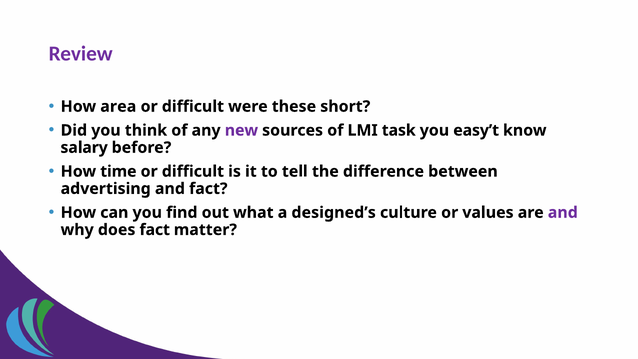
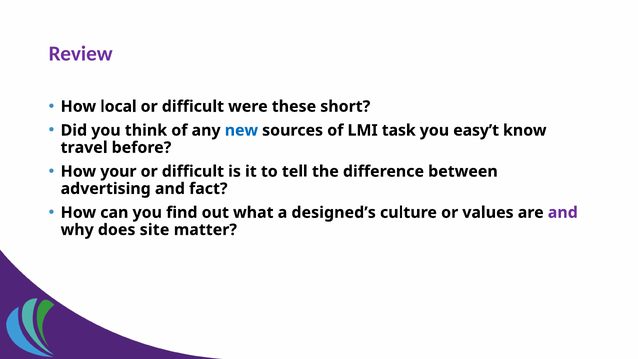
area: area -> local
new colour: purple -> blue
salary: salary -> travel
time: time -> your
does fact: fact -> site
